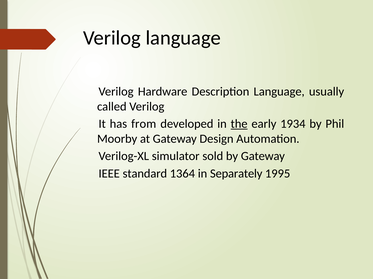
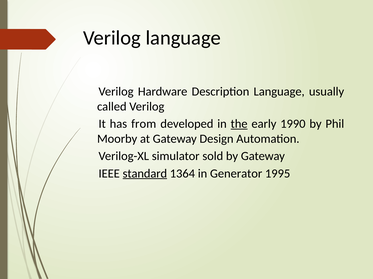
1934: 1934 -> 1990
standard underline: none -> present
Separately: Separately -> Generator
